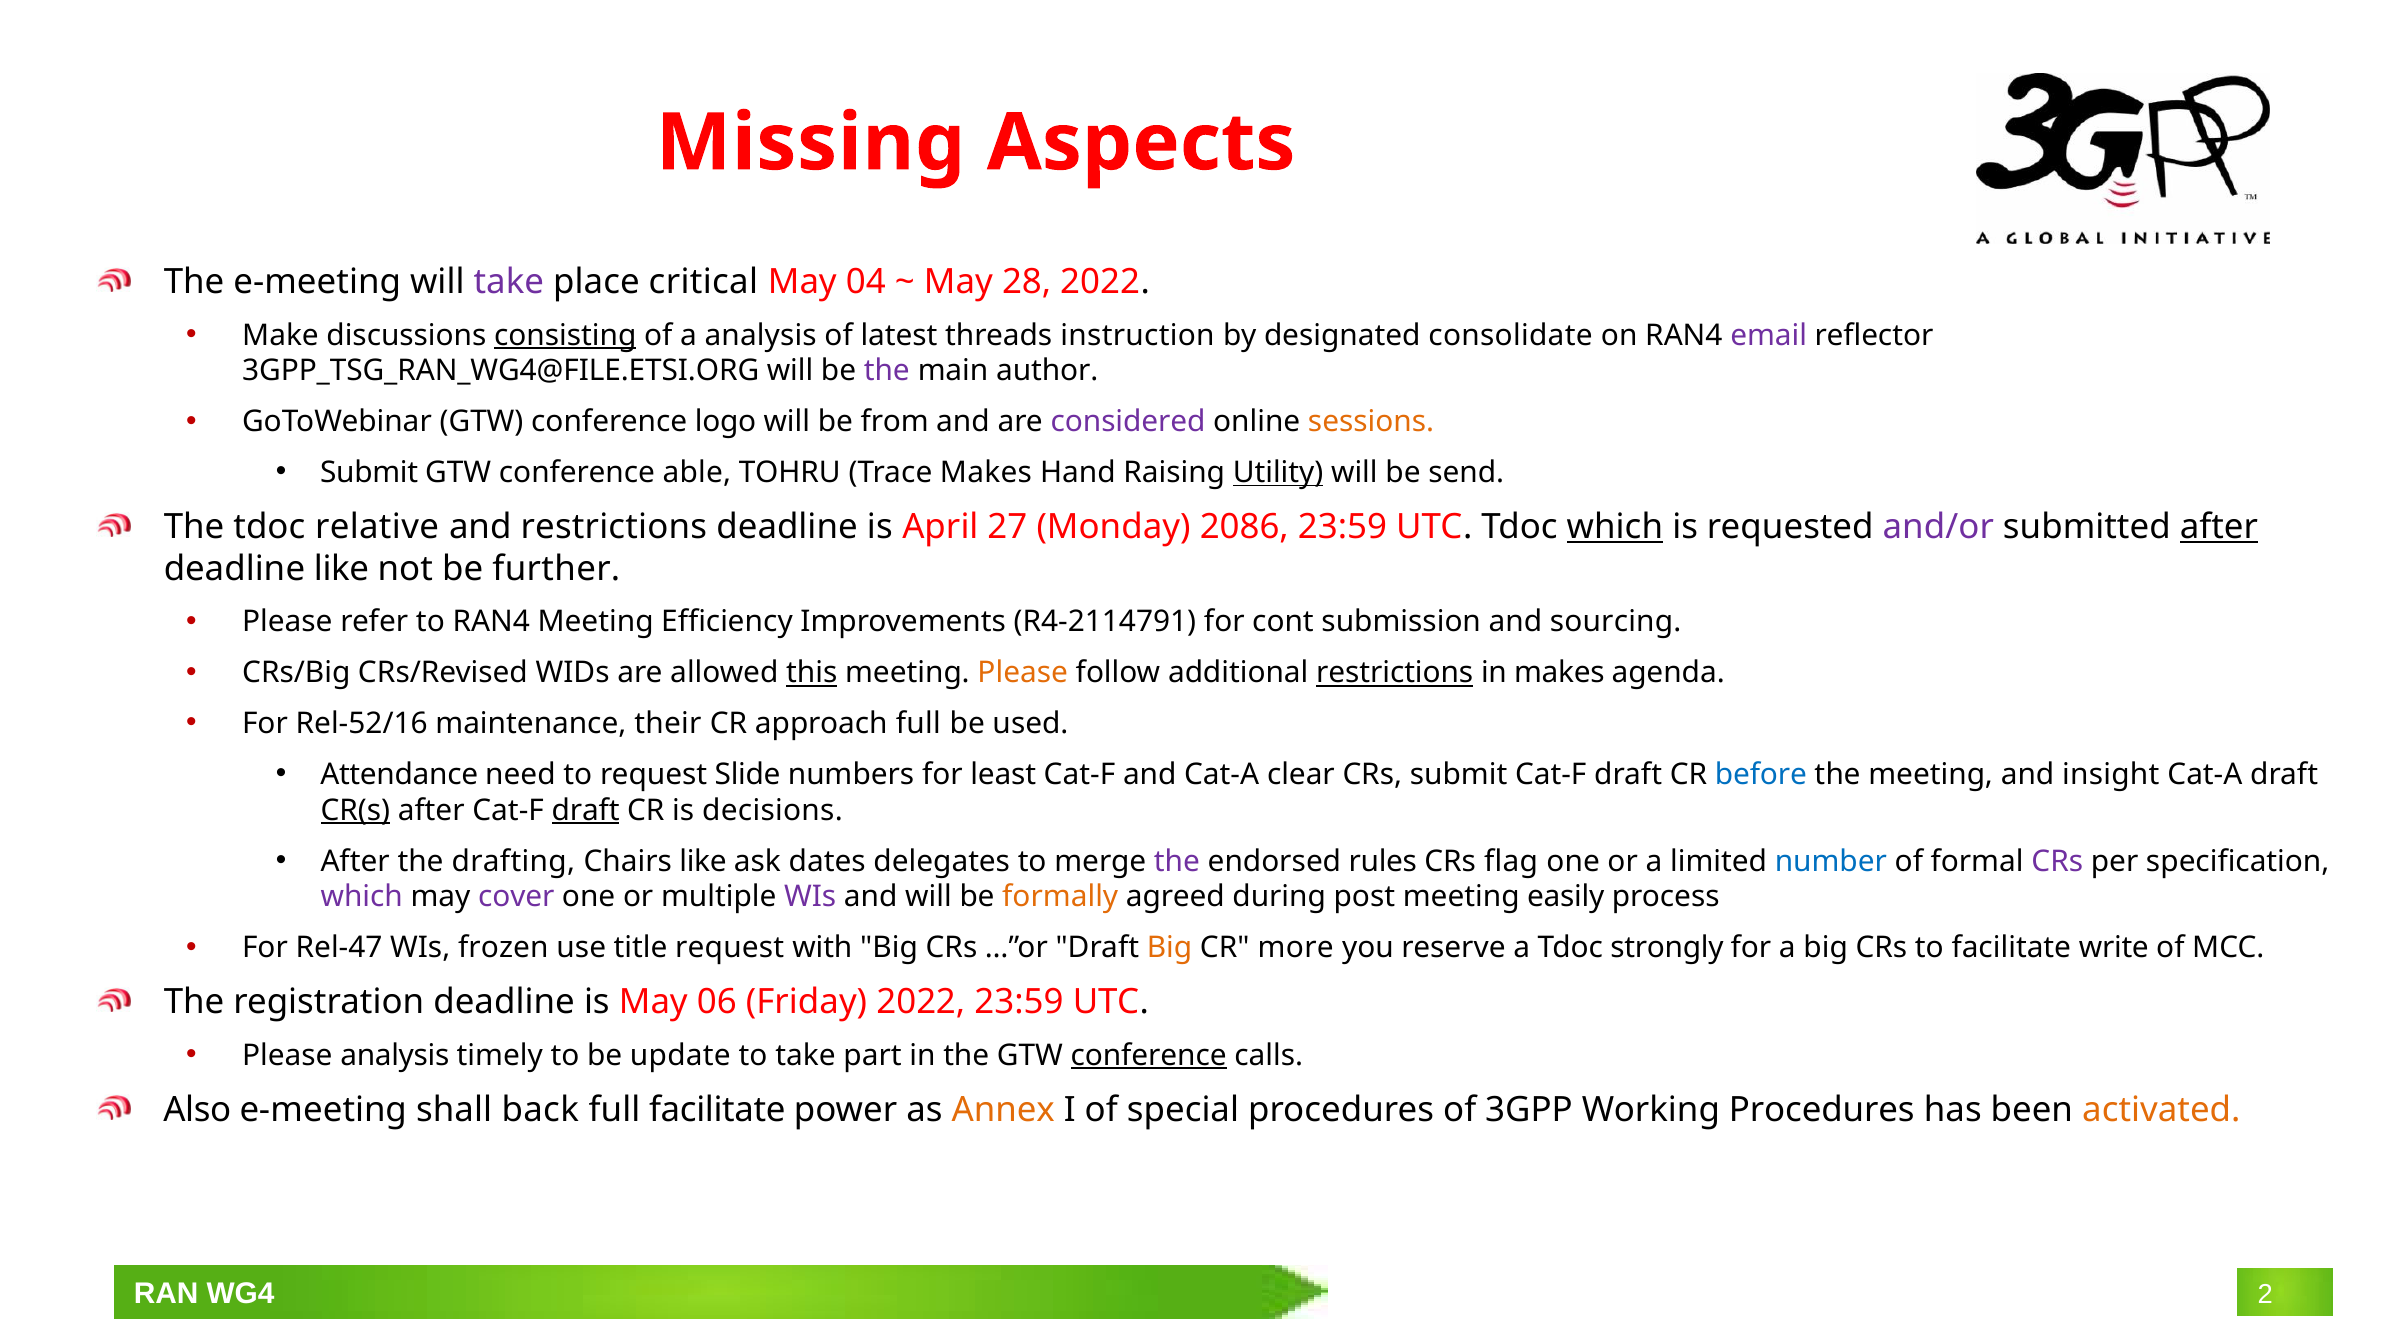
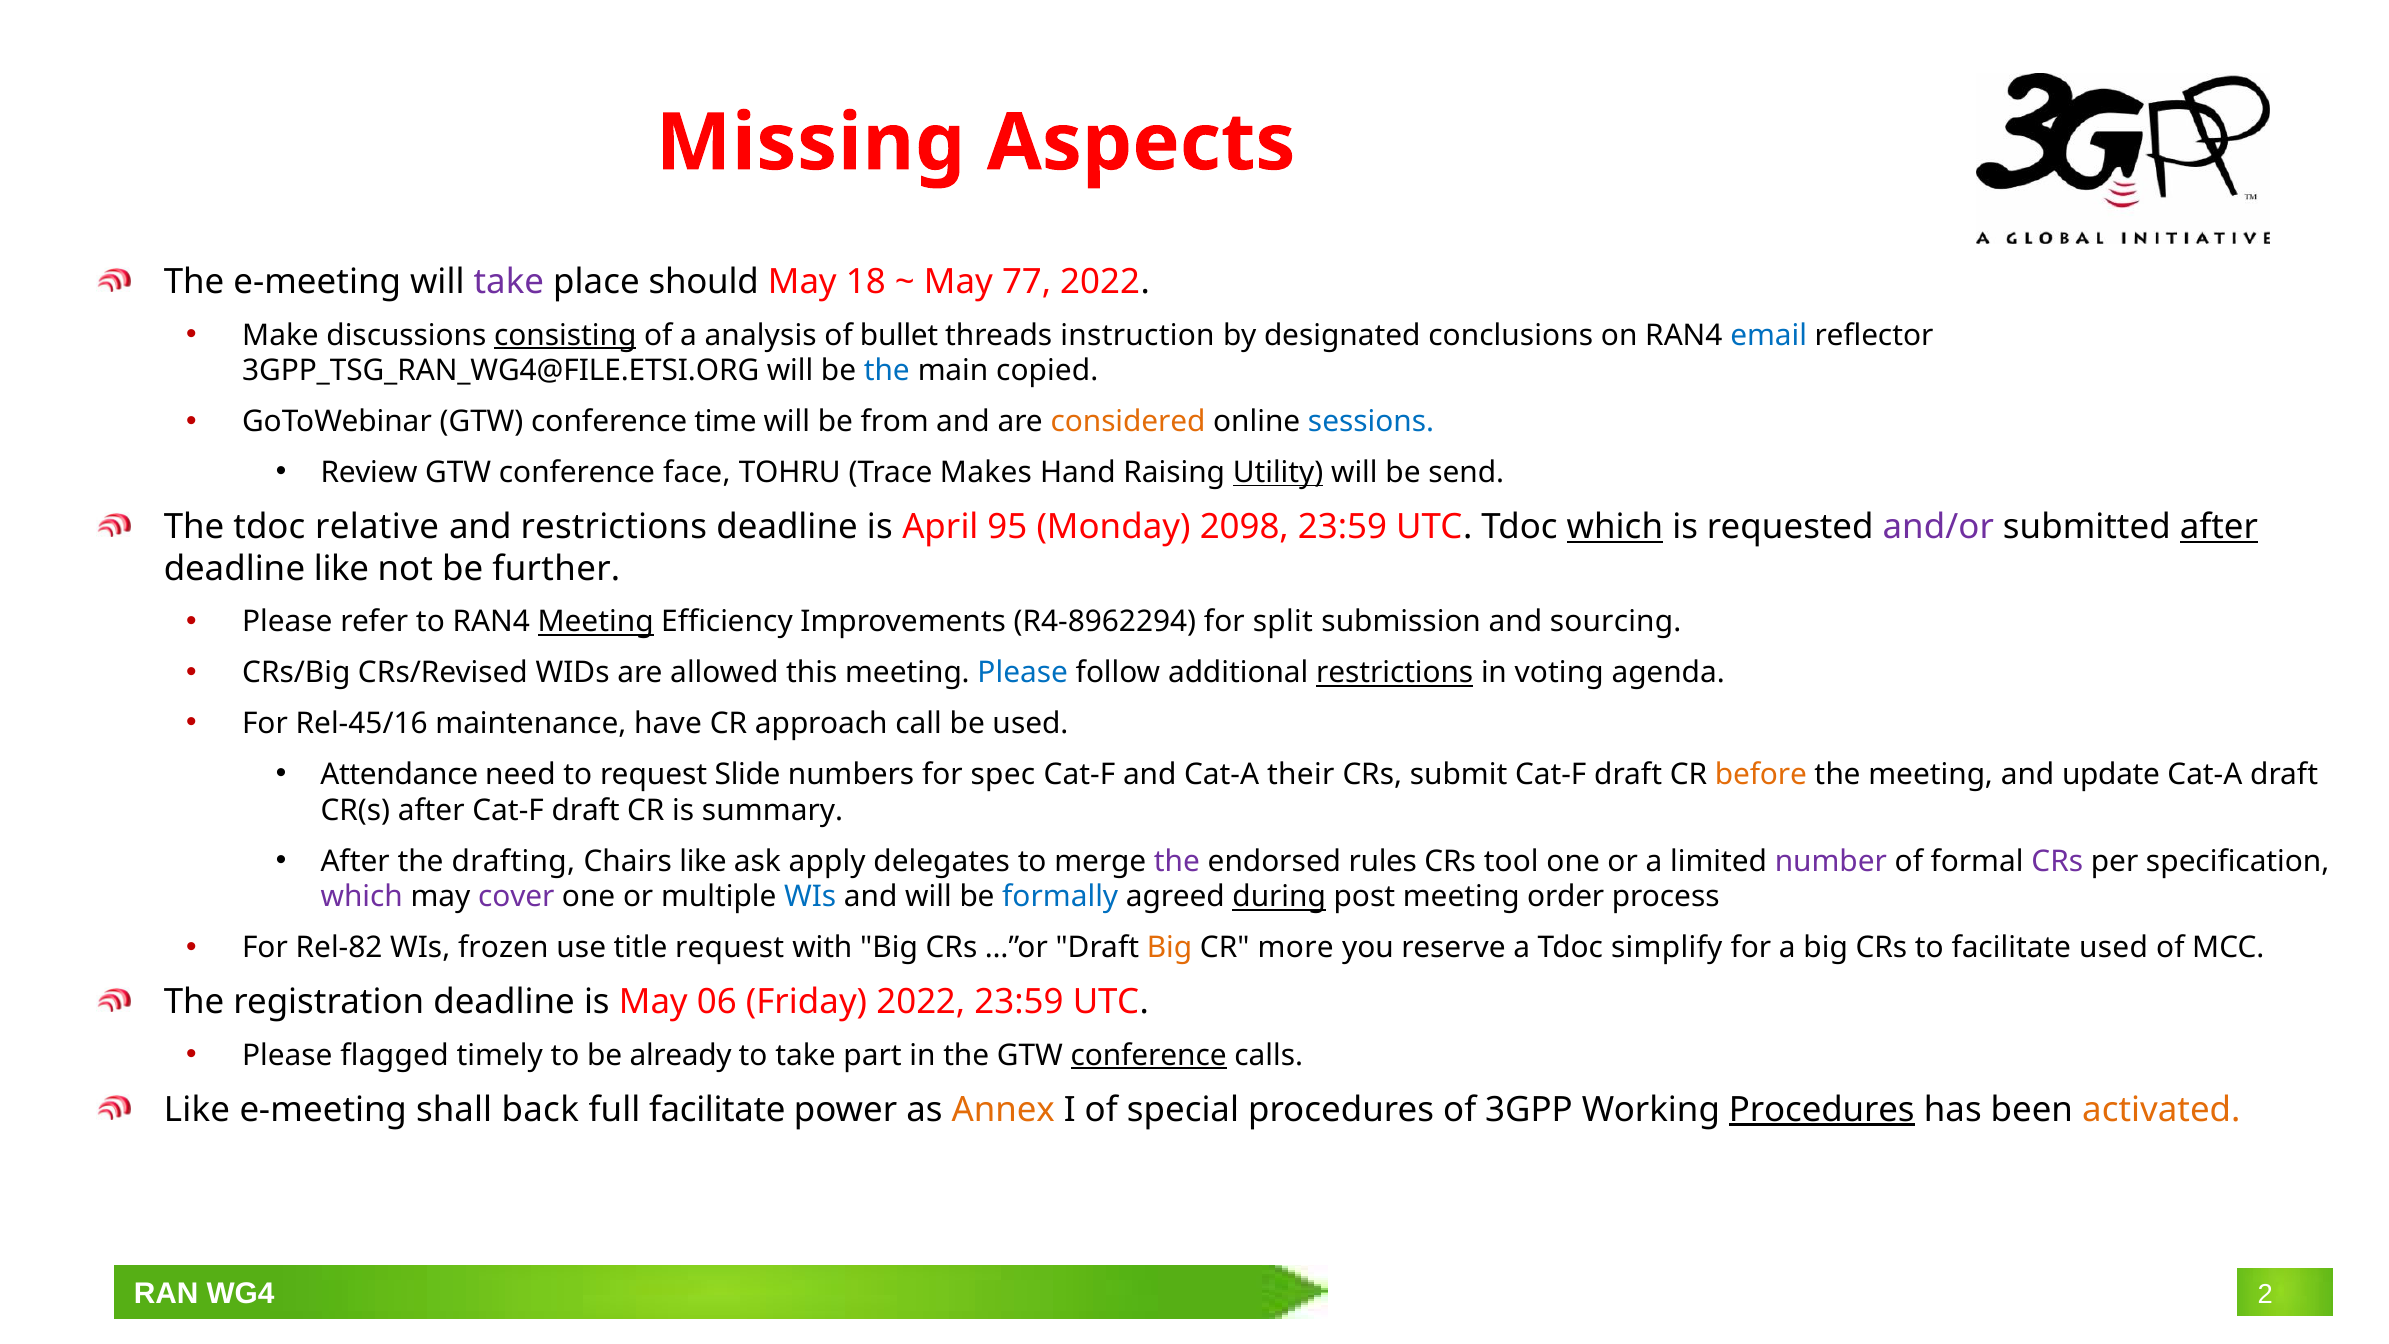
critical: critical -> should
04: 04 -> 18
28: 28 -> 77
latest: latest -> bullet
consolidate: consolidate -> conclusions
email colour: purple -> blue
the at (887, 371) colour: purple -> blue
author: author -> copied
logo: logo -> time
considered colour: purple -> orange
sessions colour: orange -> blue
Submit at (369, 473): Submit -> Review
able: able -> face
27: 27 -> 95
2086: 2086 -> 2098
Meeting at (596, 622) underline: none -> present
R4-2114791: R4-2114791 -> R4-8962294
cont: cont -> split
this underline: present -> none
Please at (1023, 673) colour: orange -> blue
in makes: makes -> voting
Rel-52/16: Rel-52/16 -> Rel-45/16
their: their -> have
approach full: full -> call
least: least -> spec
clear: clear -> their
before colour: blue -> orange
insight: insight -> update
CR(s underline: present -> none
draft at (586, 810) underline: present -> none
decisions: decisions -> summary
dates: dates -> apply
flag: flag -> tool
number colour: blue -> purple
WIs at (810, 897) colour: purple -> blue
formally colour: orange -> blue
during underline: none -> present
easily: easily -> order
Rel-47: Rel-47 -> Rel-82
strongly: strongly -> simplify
facilitate write: write -> used
Please analysis: analysis -> flagged
update: update -> already
Also at (197, 1109): Also -> Like
Procedures at (1822, 1109) underline: none -> present
